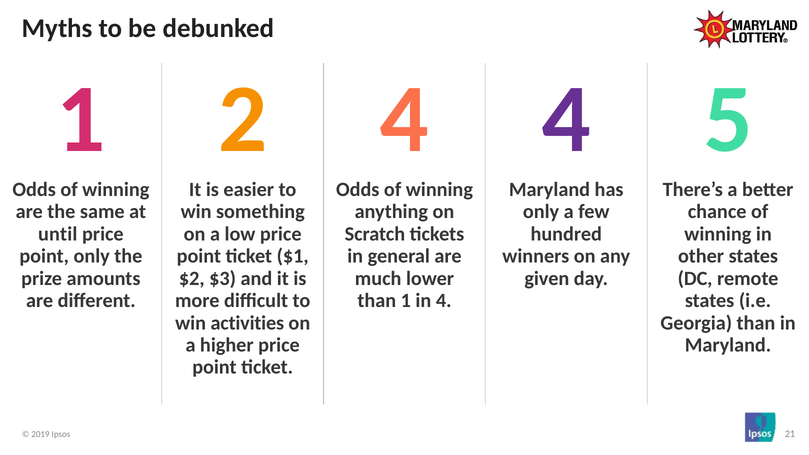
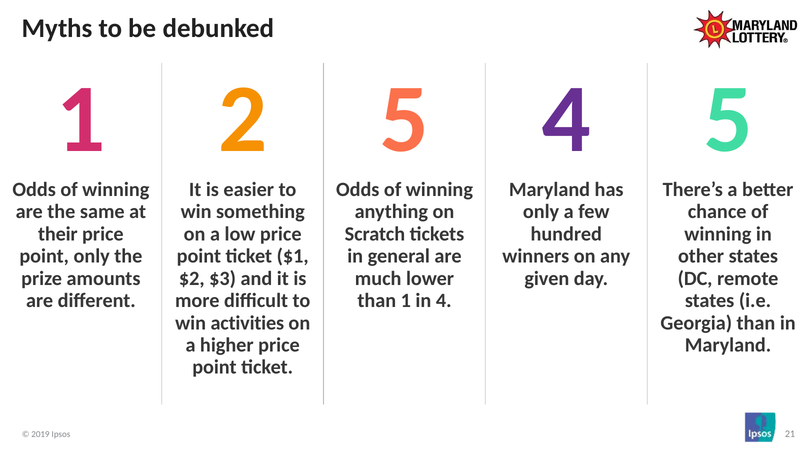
2 4: 4 -> 5
until: until -> their
